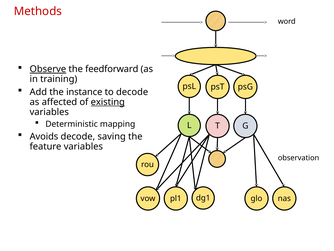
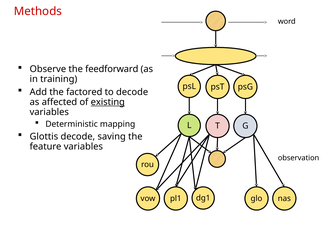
Observe underline: present -> none
instance: instance -> factored
Avoids: Avoids -> Glottis
